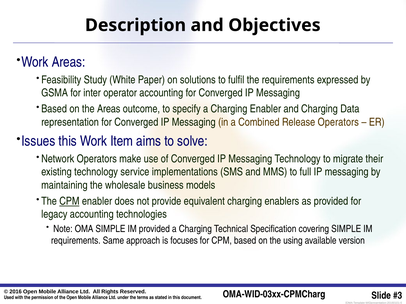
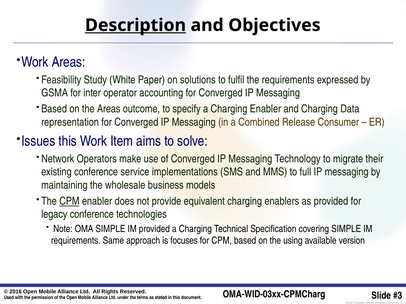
Description underline: none -> present
Release Operators: Operators -> Consumer
existing technology: technology -> conference
legacy accounting: accounting -> conference
